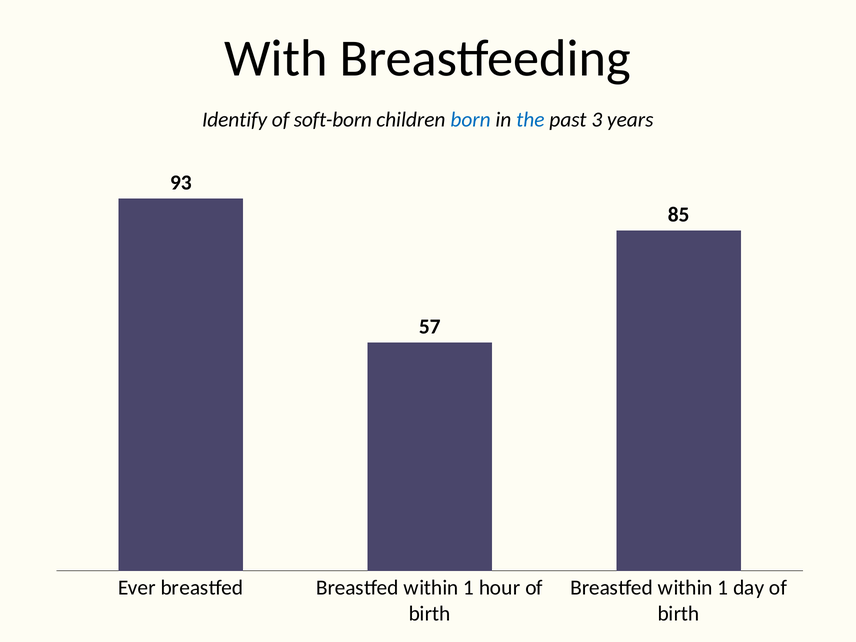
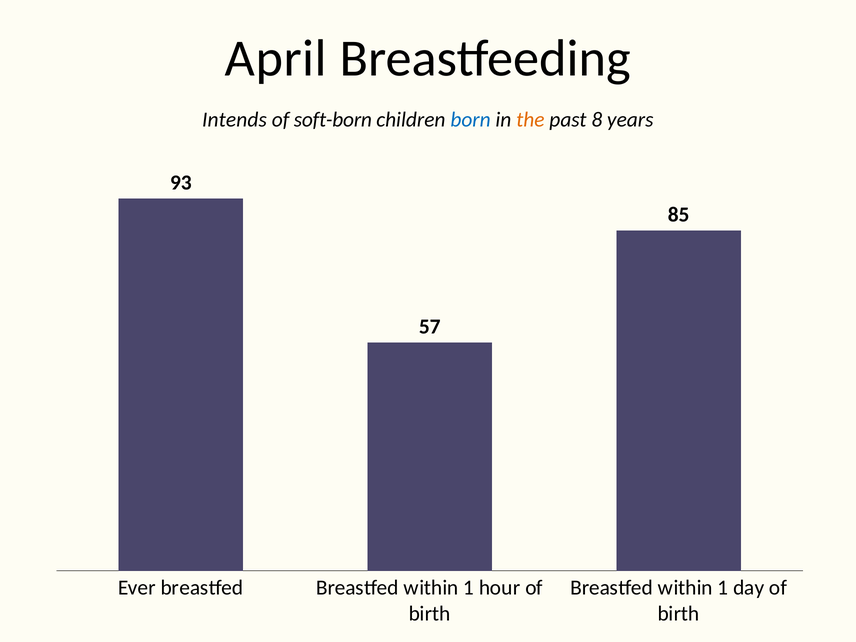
With: With -> April
Identify: Identify -> Intends
the colour: blue -> orange
3: 3 -> 8
